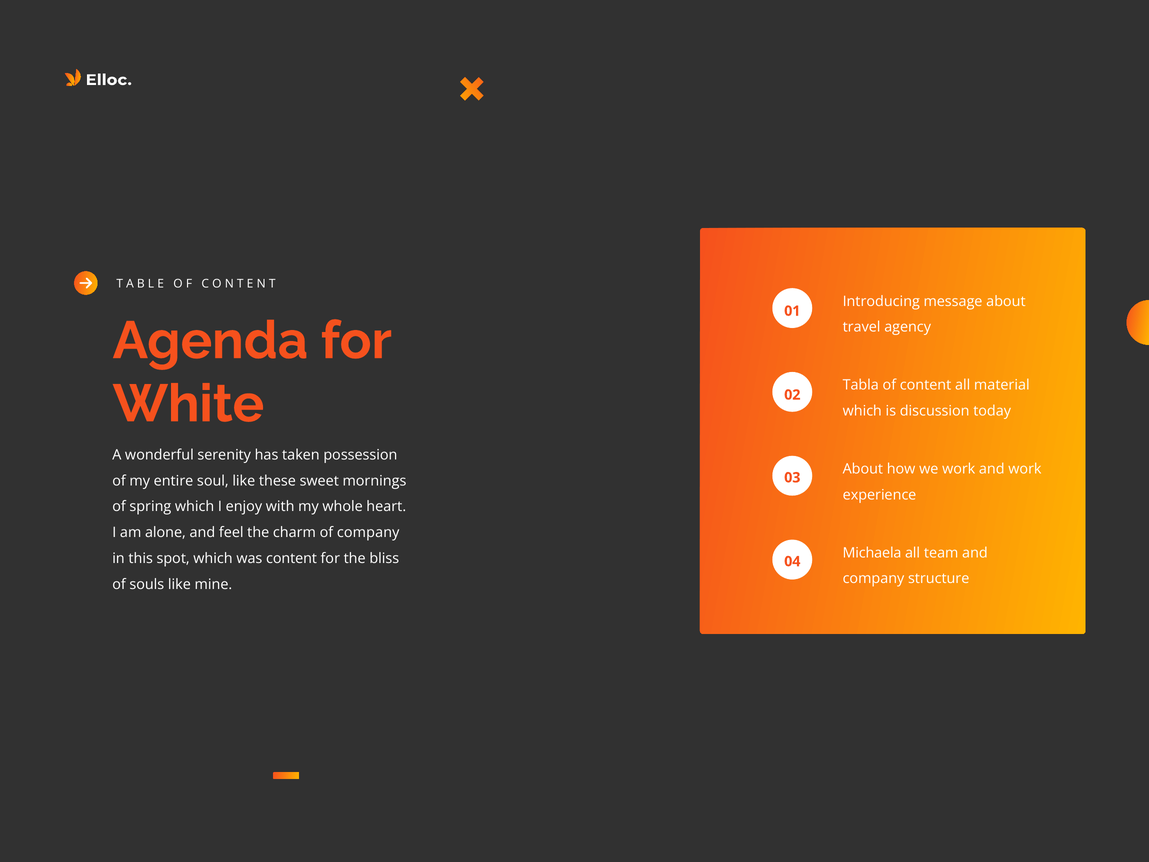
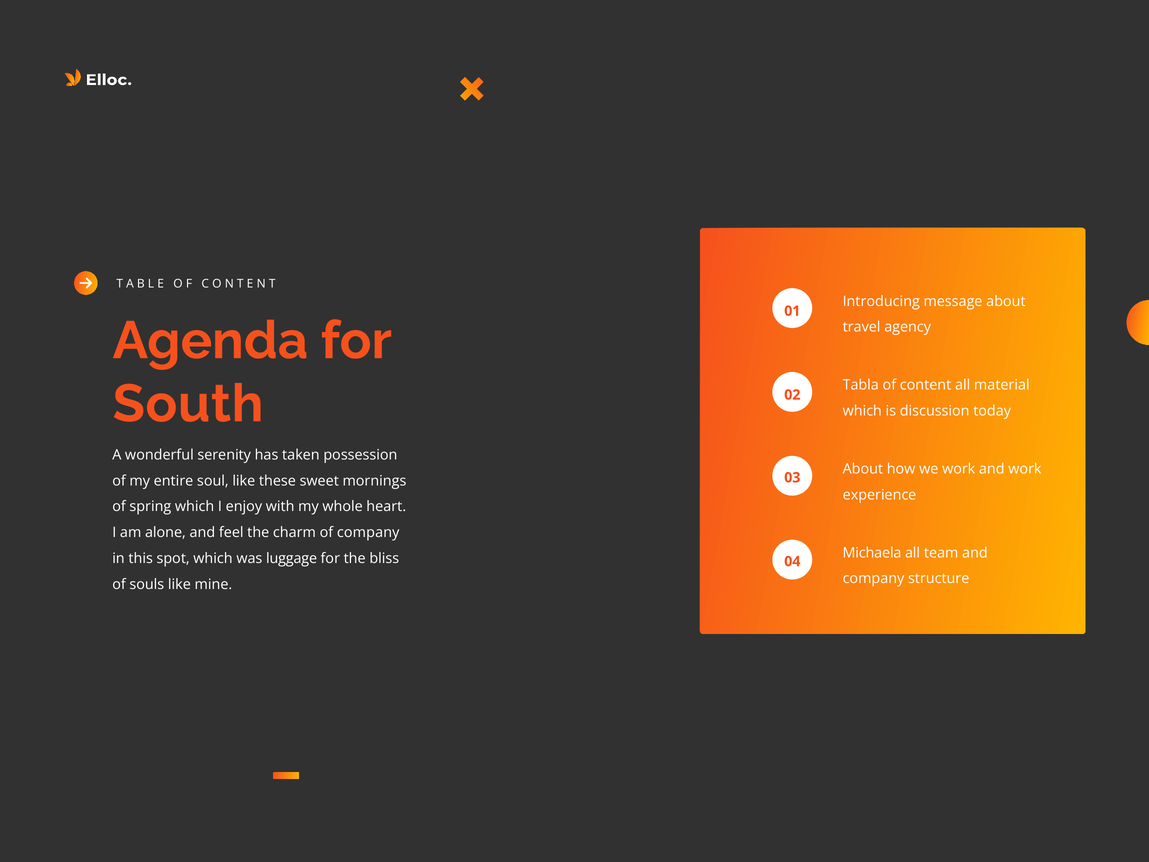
White: White -> South
was content: content -> luggage
